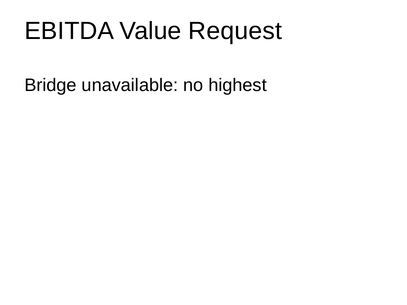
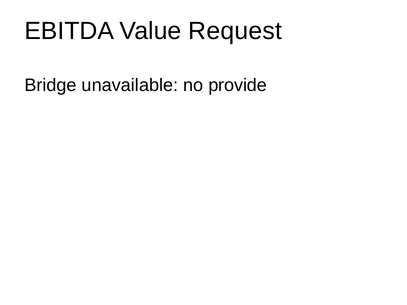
highest: highest -> provide
